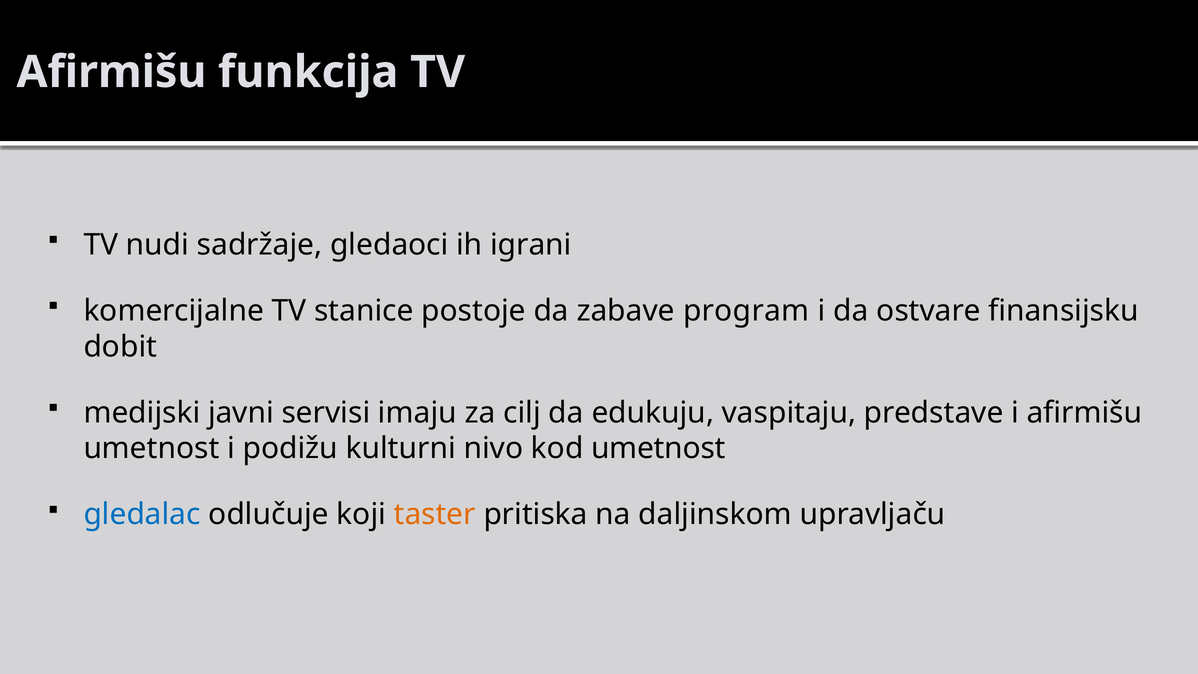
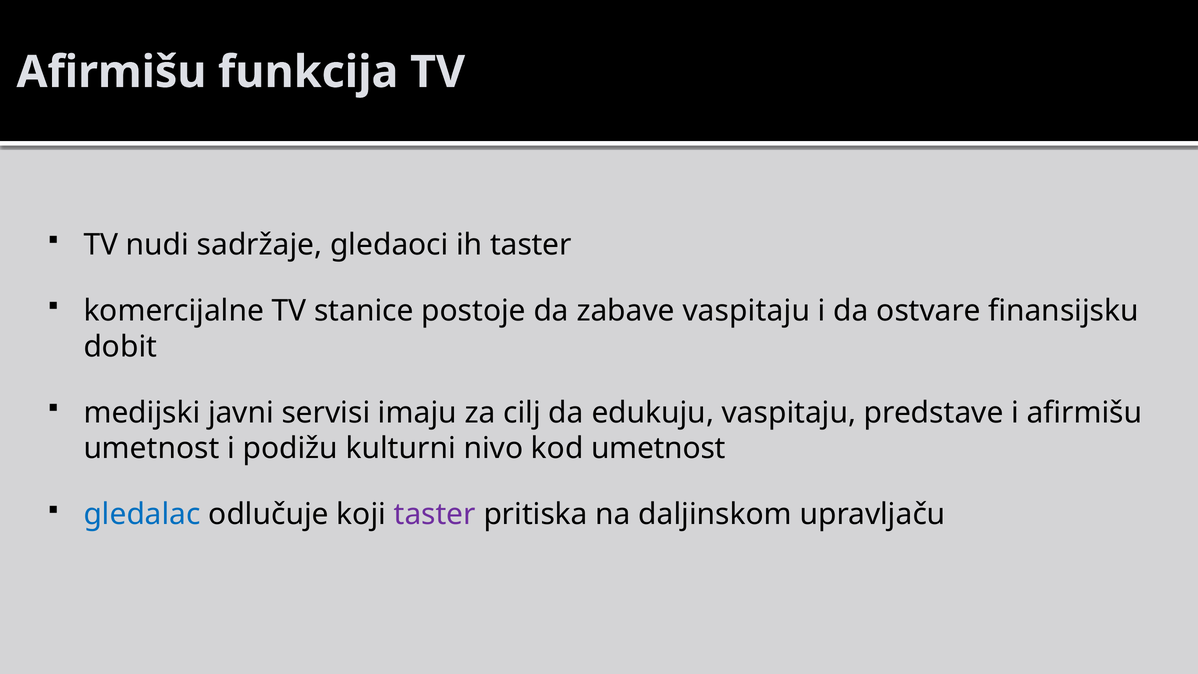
ih igrani: igrani -> taster
zabave program: program -> vaspitaju
taster at (435, 514) colour: orange -> purple
